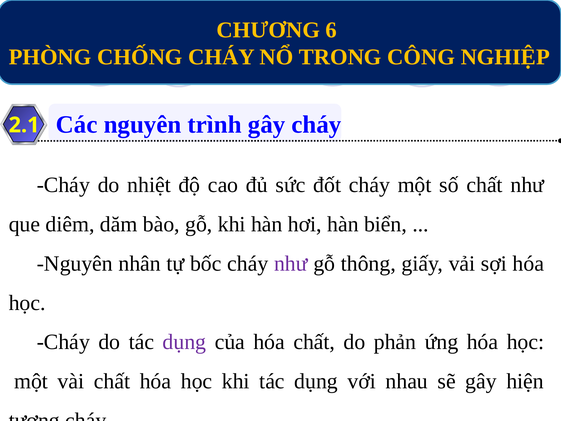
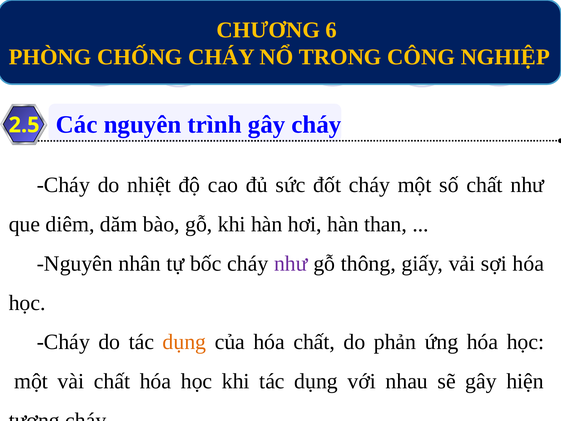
2.1: 2.1 -> 2.5
biển: biển -> than
dụng at (184, 342) colour: purple -> orange
